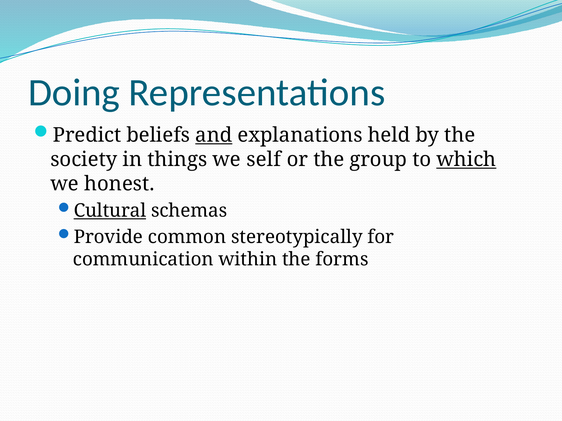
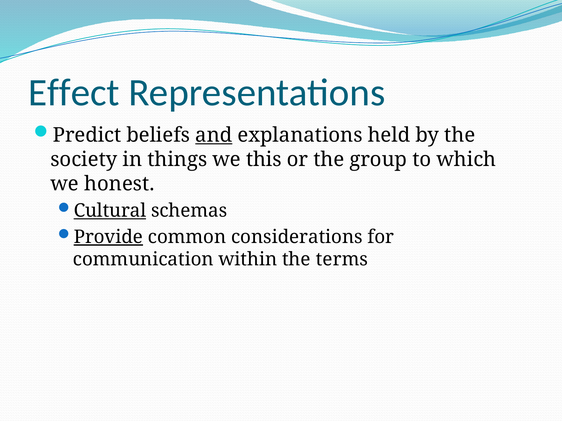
Doing: Doing -> Effect
self: self -> this
which underline: present -> none
Provide underline: none -> present
stereotypically: stereotypically -> considerations
forms: forms -> terms
